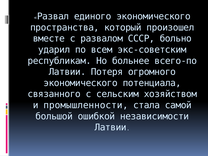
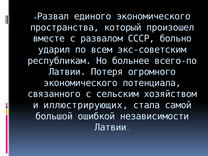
промышленности: промышленности -> иллюстрирующих
